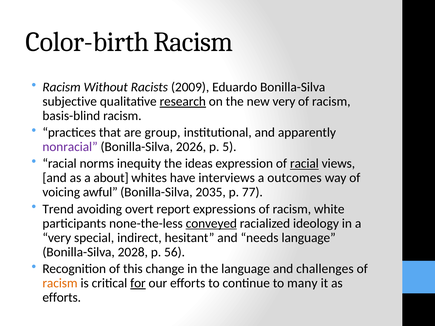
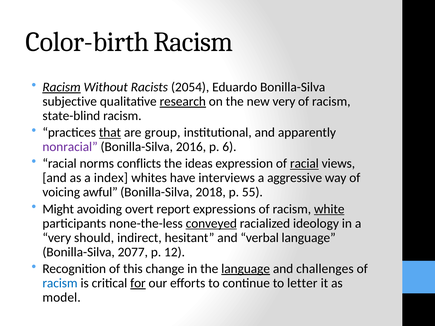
Racism at (62, 87) underline: none -> present
2009: 2009 -> 2054
basis-blind: basis-blind -> state-blind
that underline: none -> present
2026: 2026 -> 2016
5: 5 -> 6
inequity: inequity -> conflicts
about: about -> index
outcomes: outcomes -> aggressive
2035: 2035 -> 2018
77: 77 -> 55
Trend: Trend -> Might
white underline: none -> present
special: special -> should
needs: needs -> verbal
2028: 2028 -> 2077
56: 56 -> 12
language at (246, 269) underline: none -> present
racism at (60, 283) colour: orange -> blue
many: many -> letter
efforts at (62, 298): efforts -> model
